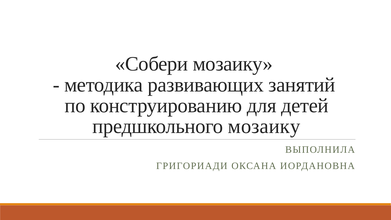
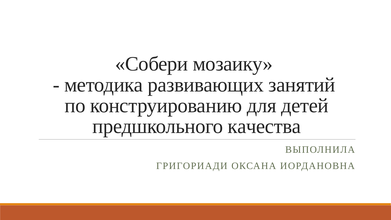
предшкольного мозаику: мозаику -> качества
